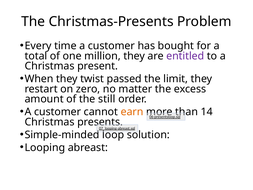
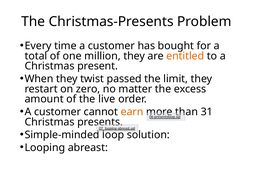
entitled colour: purple -> orange
still: still -> live
14: 14 -> 31
